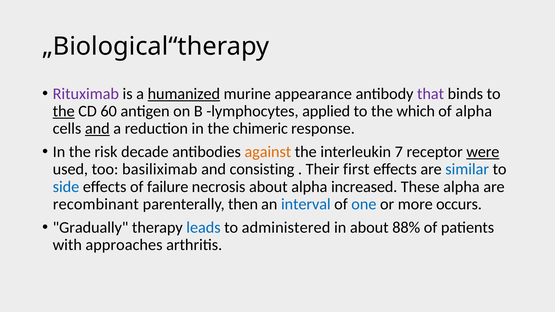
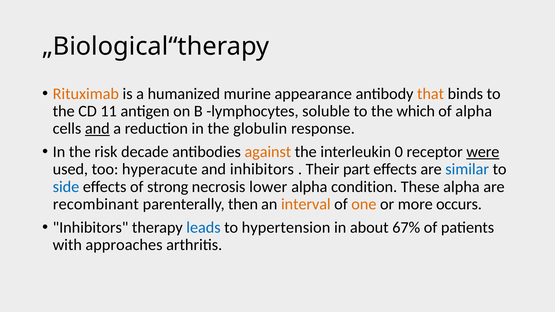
Rituximab colour: purple -> orange
humanized underline: present -> none
that colour: purple -> orange
the at (64, 111) underline: present -> none
60: 60 -> 11
applied: applied -> soluble
chimeric: chimeric -> globulin
7: 7 -> 0
basiliximab: basiliximab -> hyperacute
and consisting: consisting -> inhibitors
first: first -> part
failure: failure -> strong
necrosis about: about -> lower
increased: increased -> condition
interval colour: blue -> orange
one colour: blue -> orange
Gradually at (91, 228): Gradually -> Inhibitors
administered: administered -> hypertension
88%: 88% -> 67%
